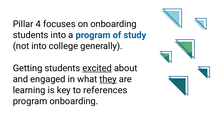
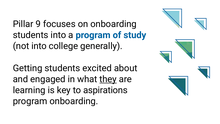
4: 4 -> 9
excited underline: present -> none
references: references -> aspirations
